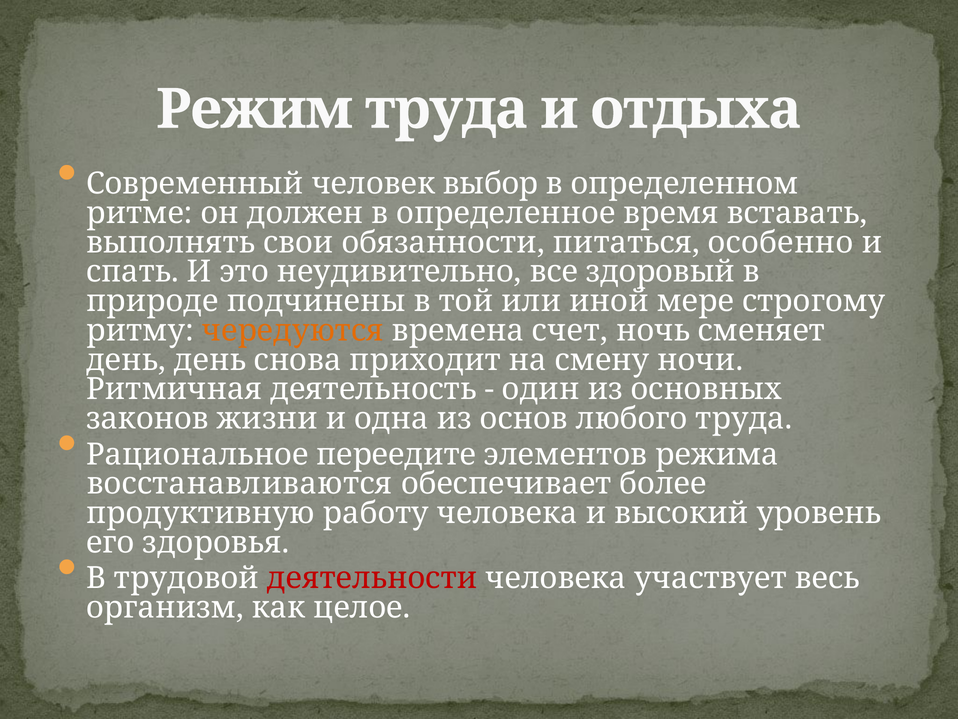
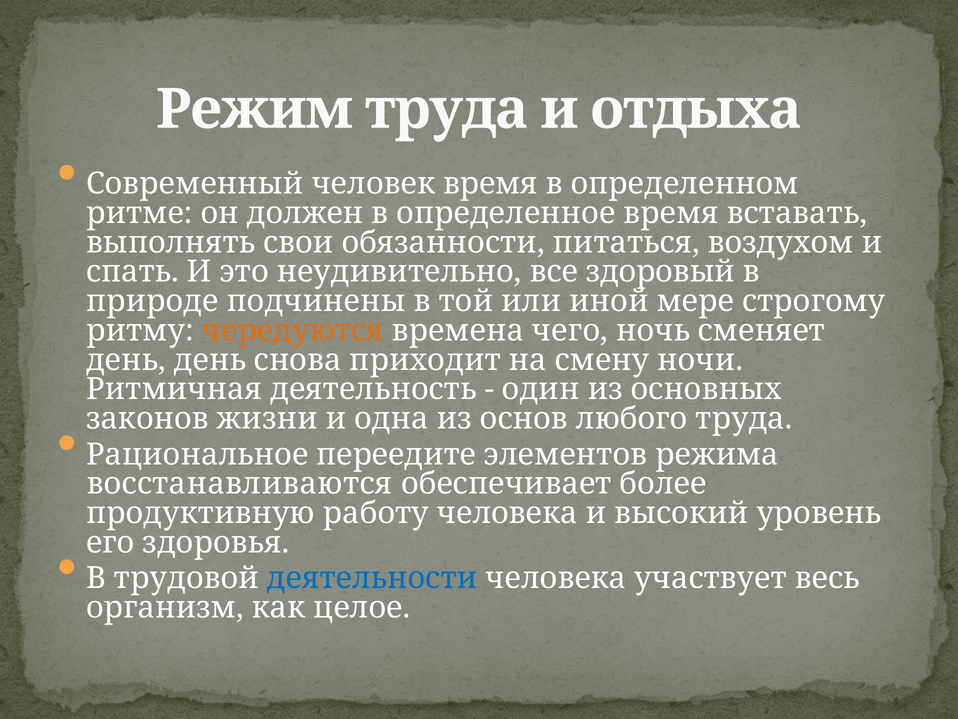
человек выбор: выбор -> время
особенно: особенно -> воздухом
счет: счет -> чего
деятельности colour: red -> blue
